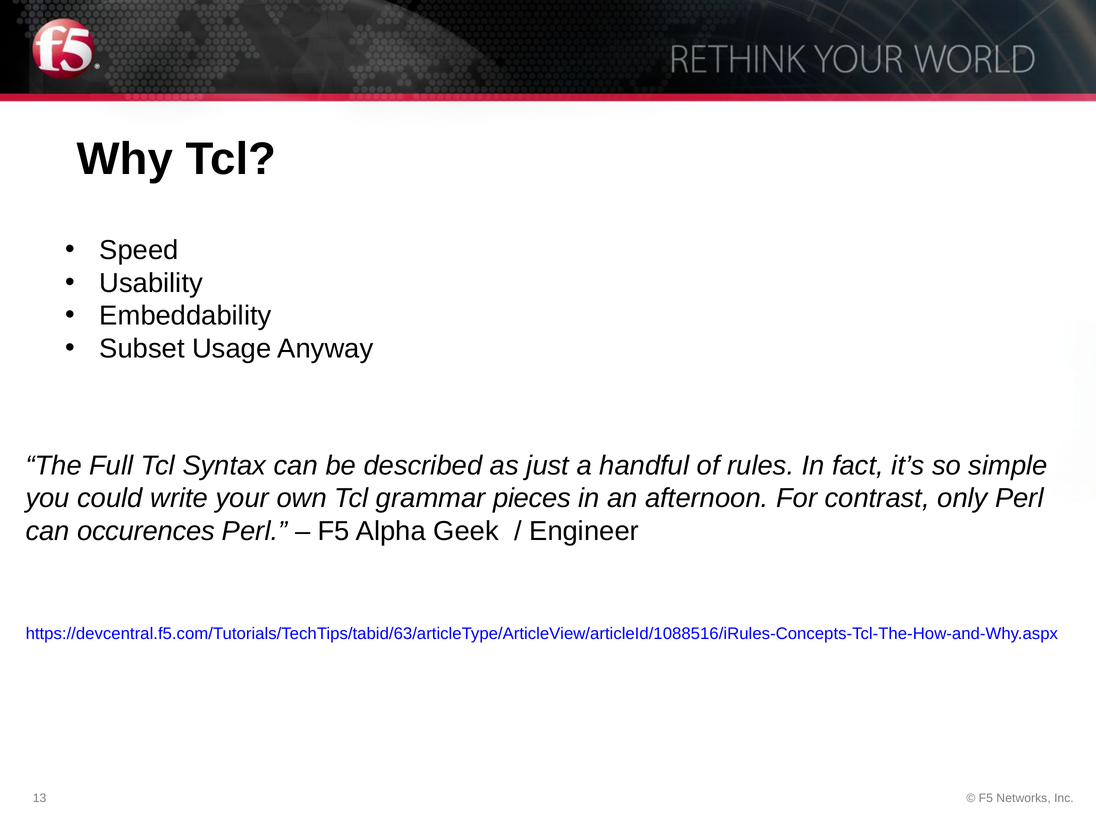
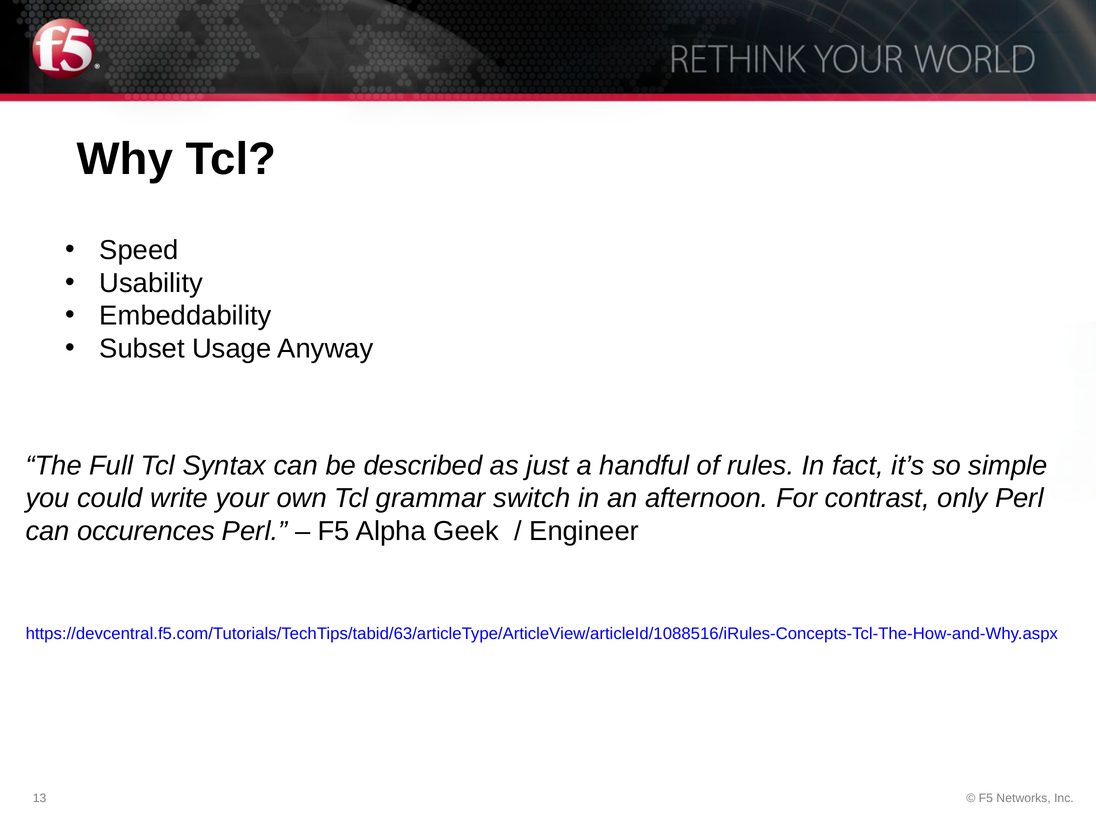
pieces: pieces -> switch
